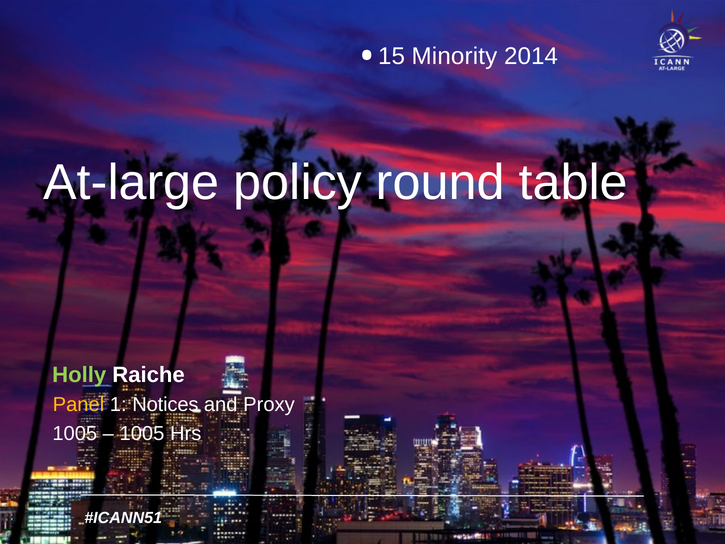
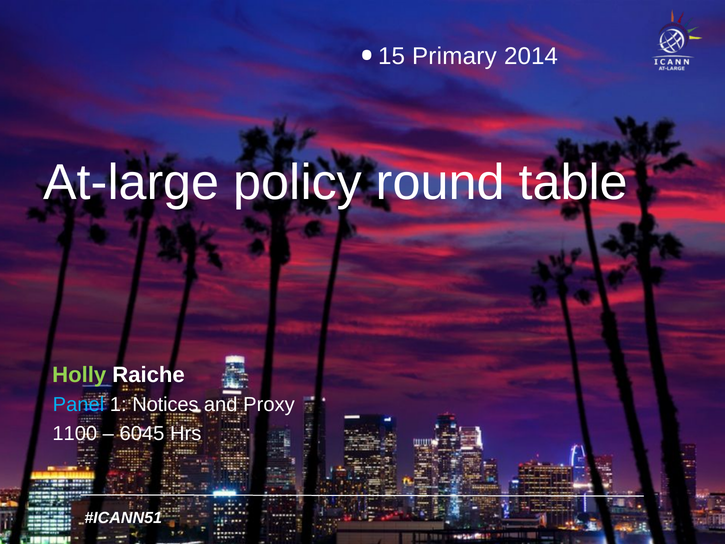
Minority: Minority -> Primary
Panel colour: yellow -> light blue
1005 at (75, 433): 1005 -> 1100
1005 at (142, 433): 1005 -> 6045
